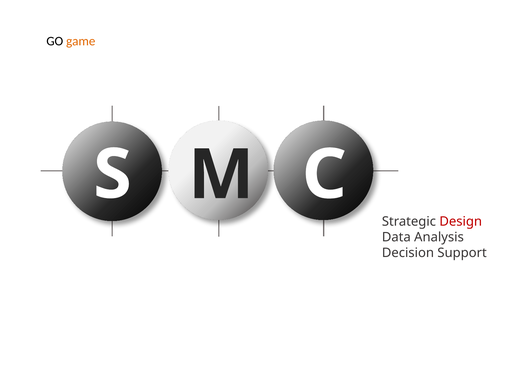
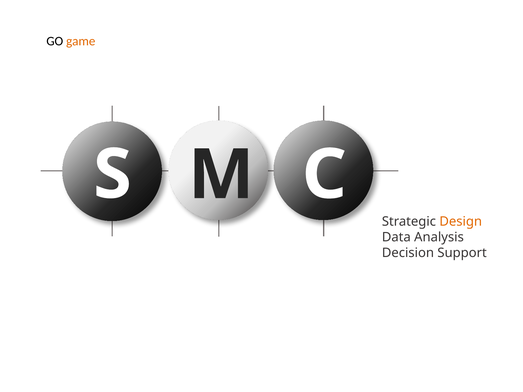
Design colour: red -> orange
